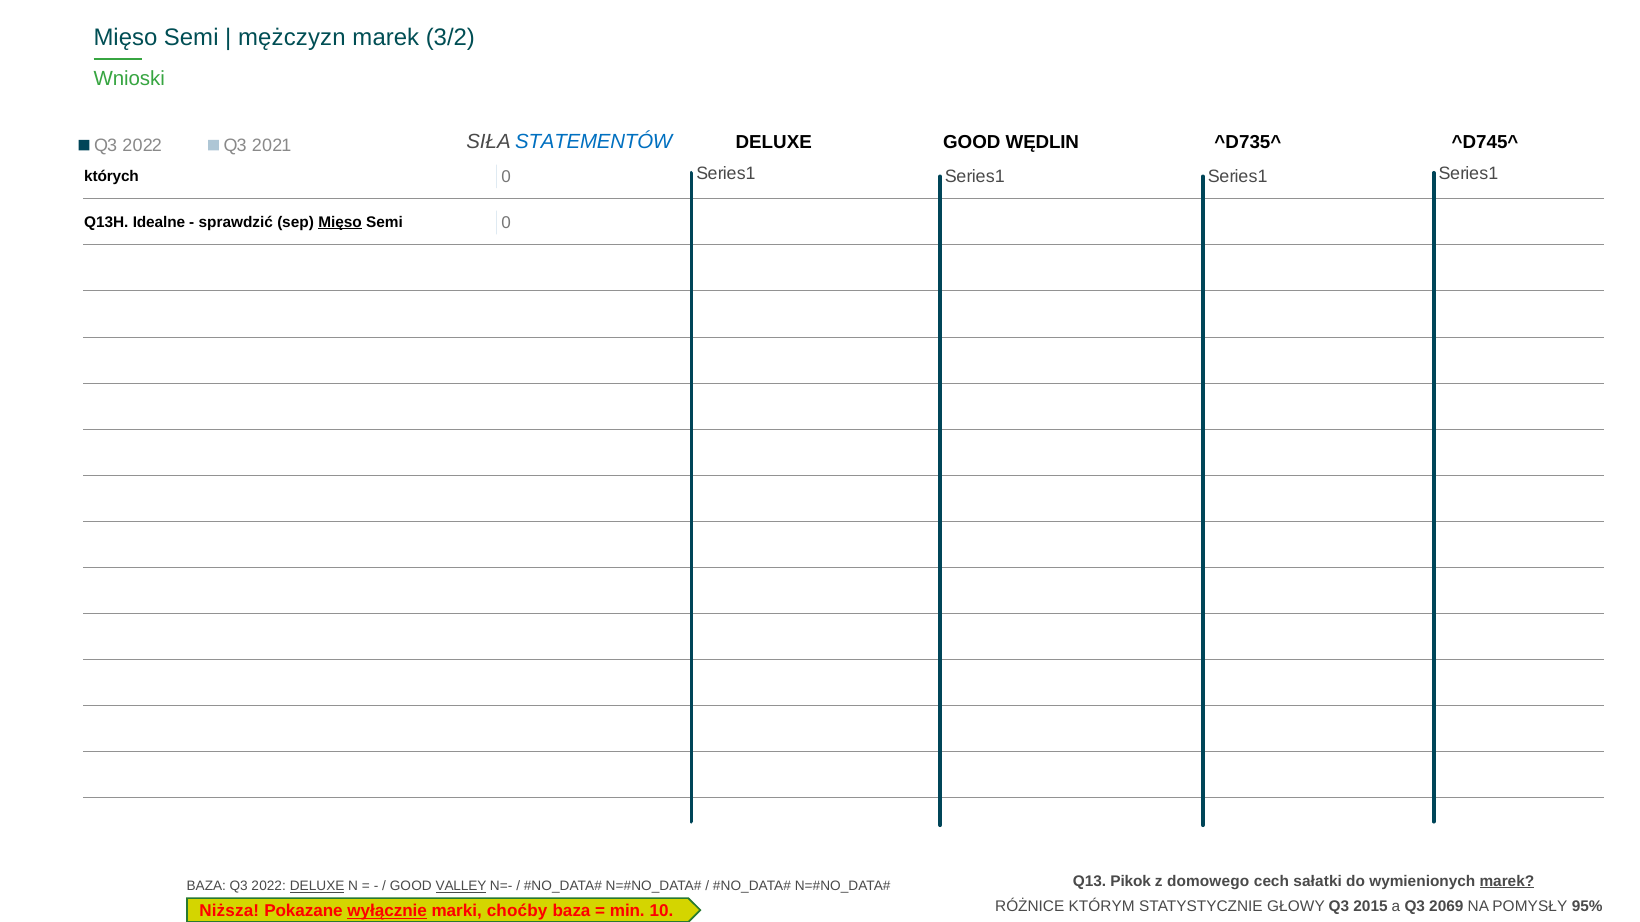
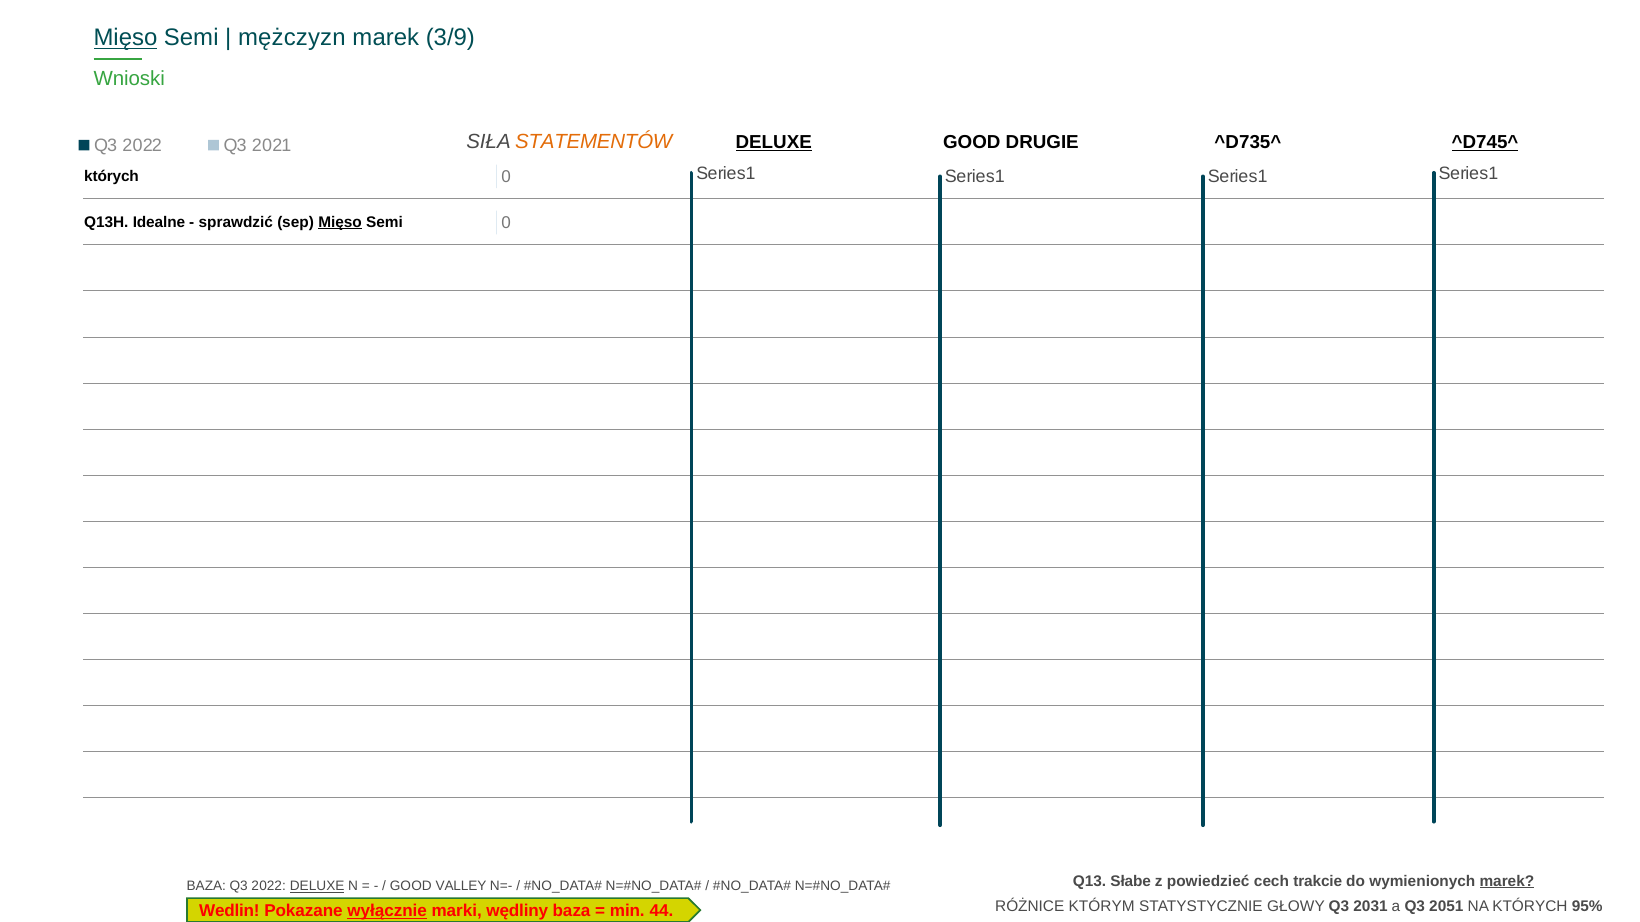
Mięso at (125, 38) underline: none -> present
3/2: 3/2 -> 3/9
STATEMENTÓW colour: blue -> orange
DELUXE at (774, 143) underline: none -> present
WĘDLIN: WĘDLIN -> DRUGIE
^D745^ underline: none -> present
VALLEY underline: present -> none
Pikok: Pikok -> Słabe
domowego: domowego -> powiedzieć
sałatki: sałatki -> trakcie
2015: 2015 -> 2031
2069: 2069 -> 2051
NA POMYSŁY: POMYSŁY -> KTÓRYCH
Niższa: Niższa -> Wedlin
choćby: choćby -> wędliny
10: 10 -> 44
